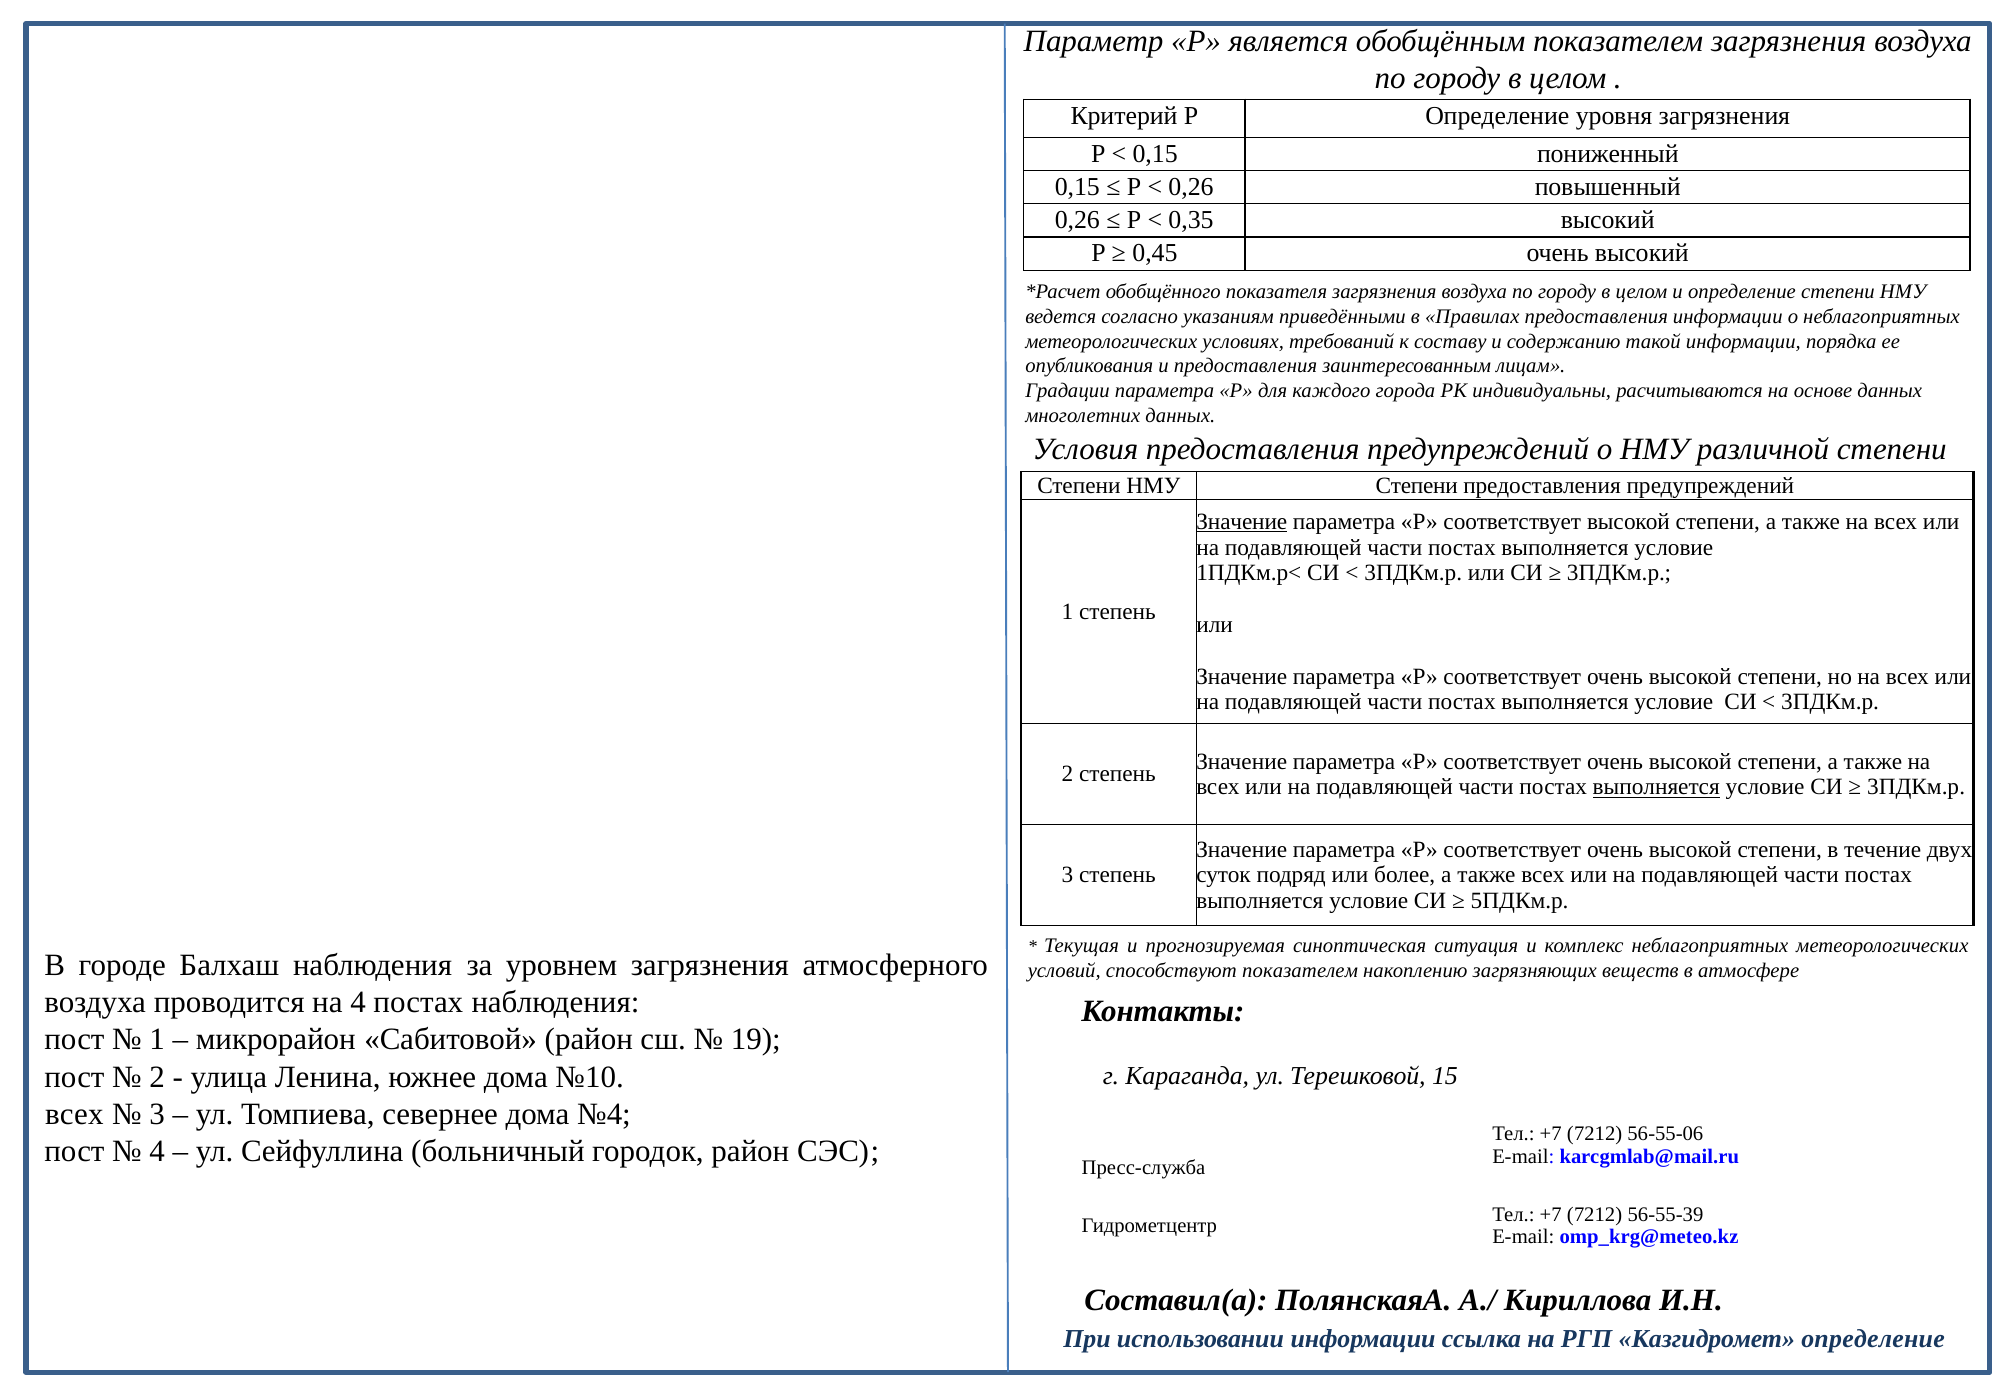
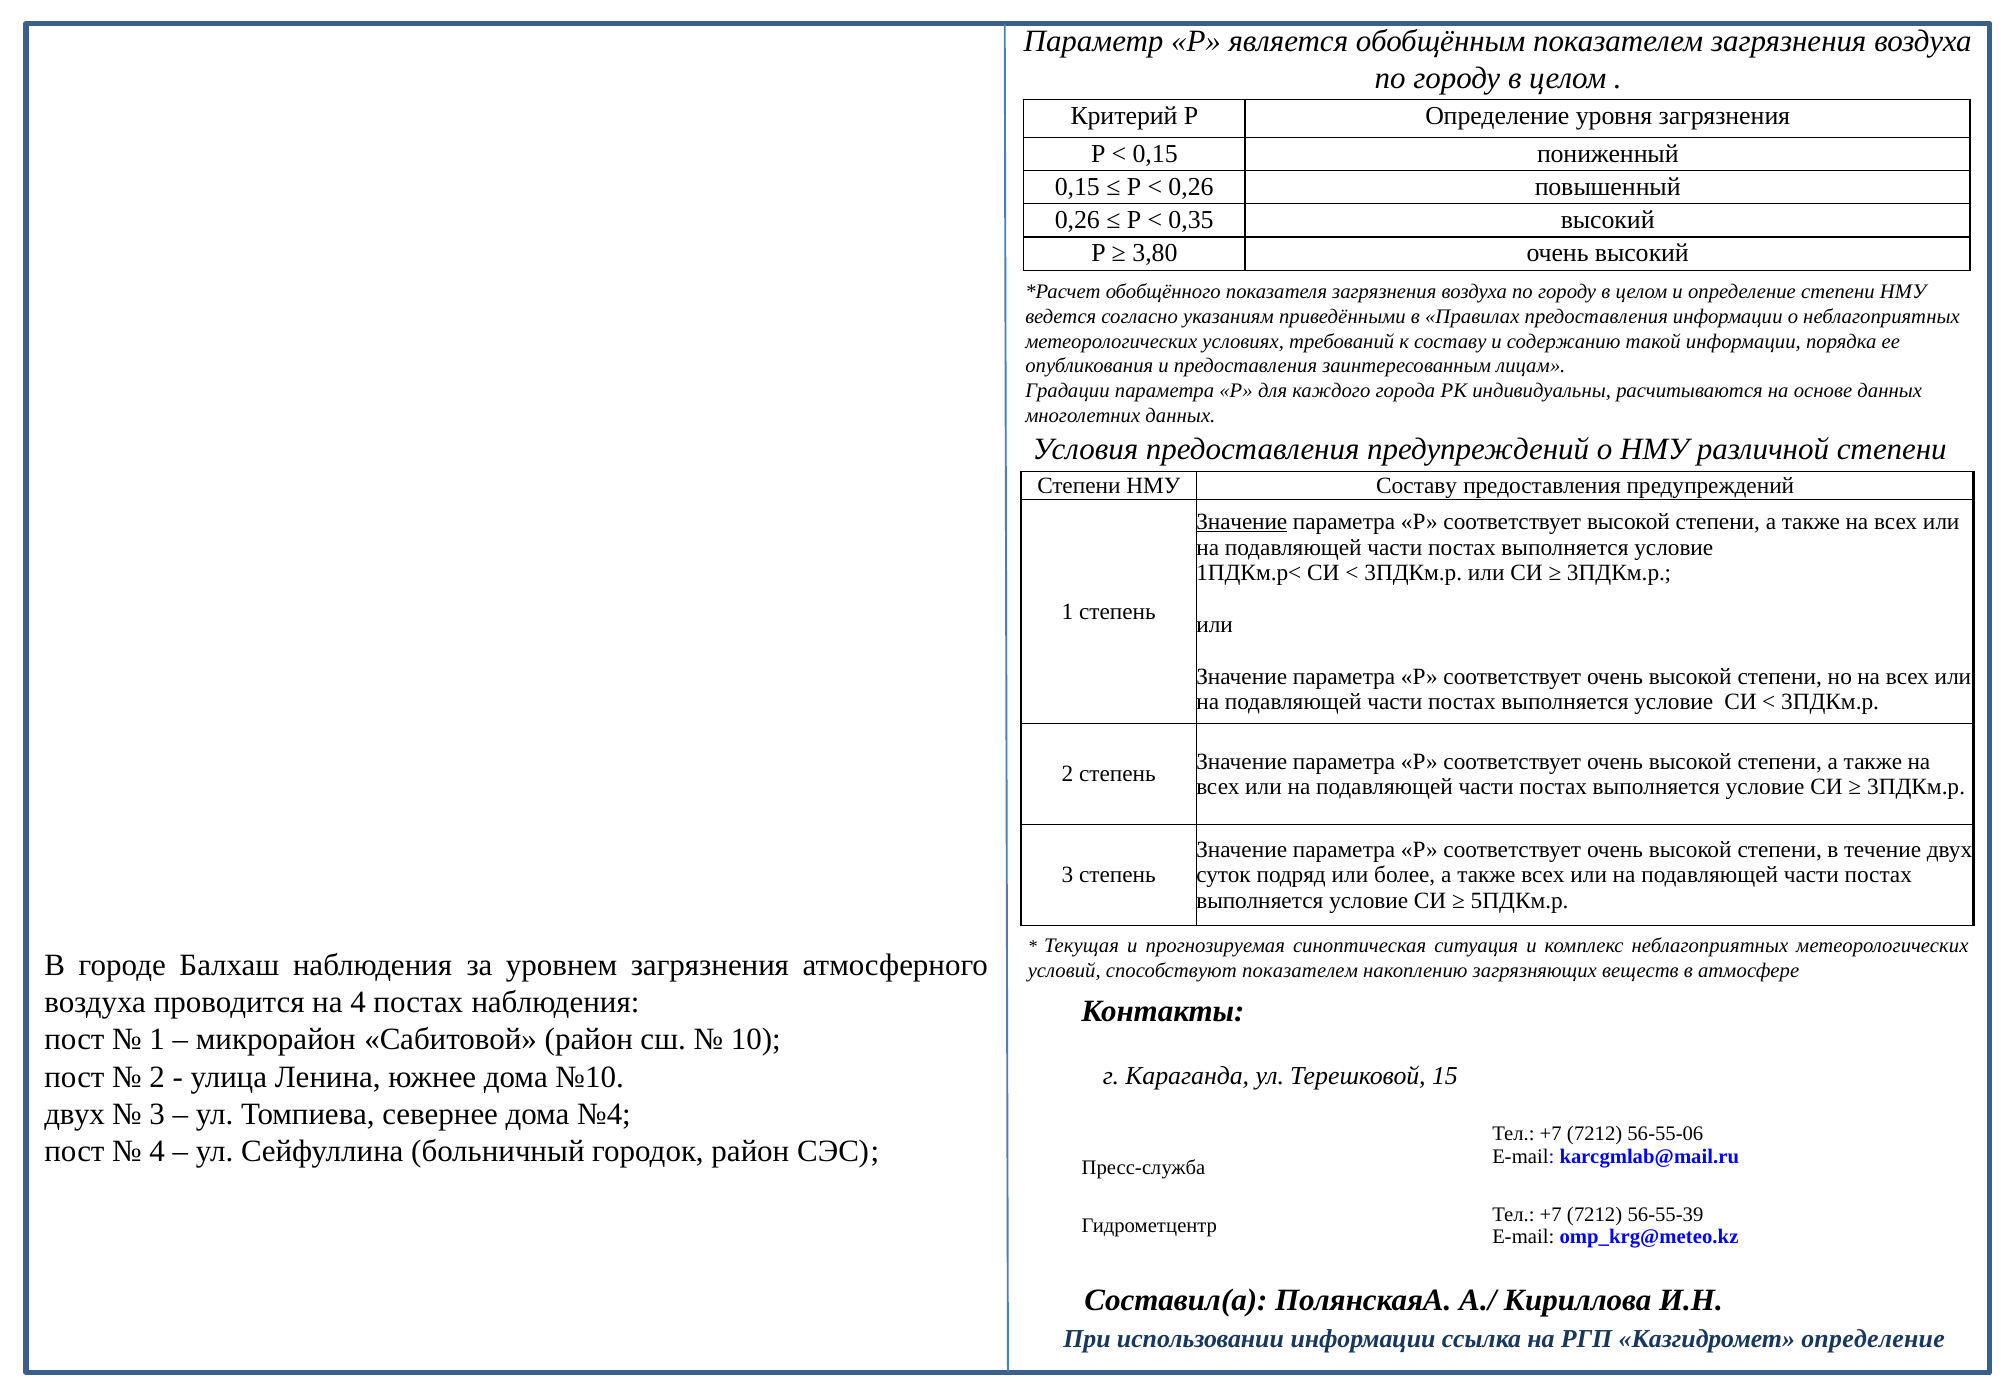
0,45: 0,45 -> 3,80
НМУ Степени: Степени -> Составу
выполняется at (1656, 787) underline: present -> none
19: 19 -> 10
всех at (74, 1114): всех -> двух
